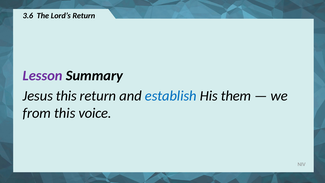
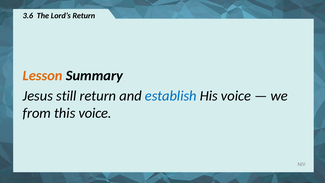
Lesson colour: purple -> orange
Jesus this: this -> still
His them: them -> voice
